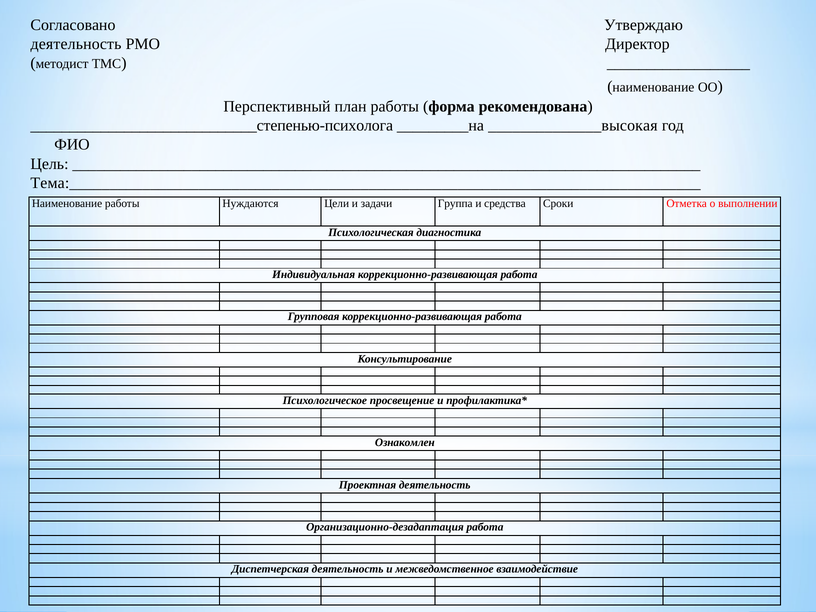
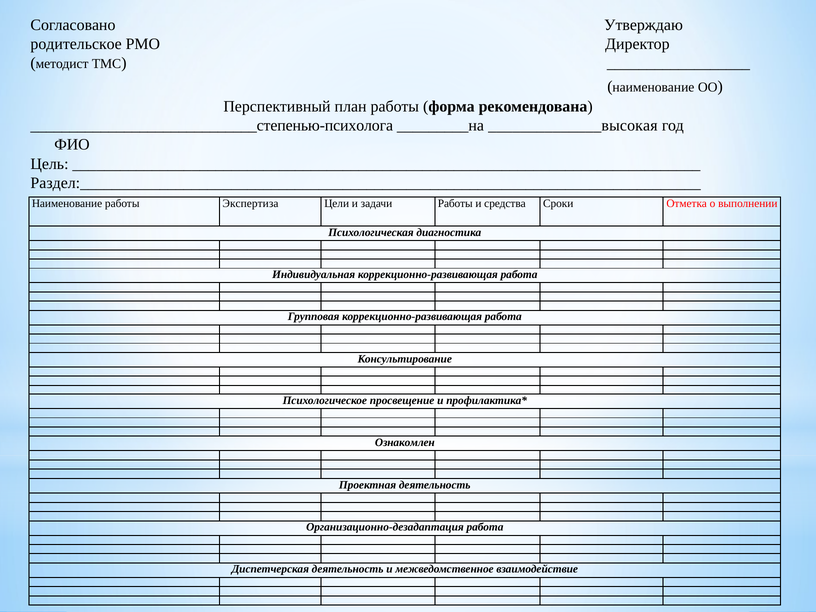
деятельность at (76, 44): деятельность -> родительское
Тема:______________________________________________________________________________: Тема:______________________________________________________________________________ -> Раздел:______________________________________________________________________________
Нуждаются: Нуждаются -> Экспертиза
задачи Группа: Группа -> Работы
